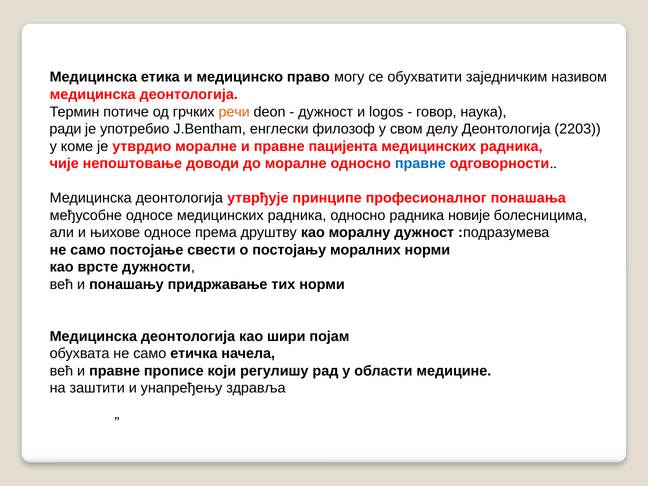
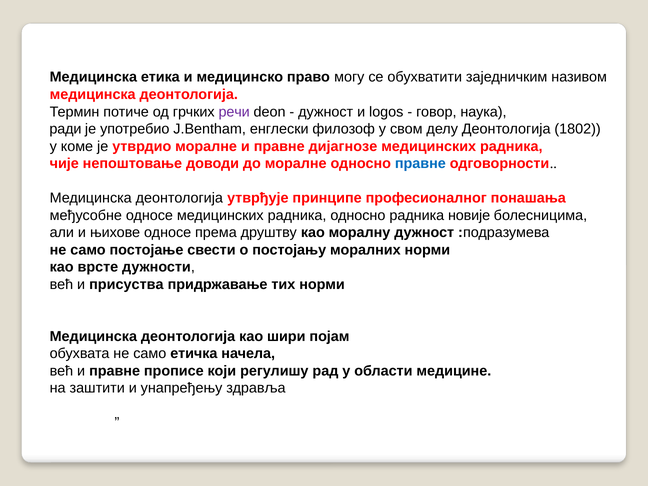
речи colour: orange -> purple
2203: 2203 -> 1802
пацијента: пацијента -> дијагнозе
понашању: понашању -> присуства
